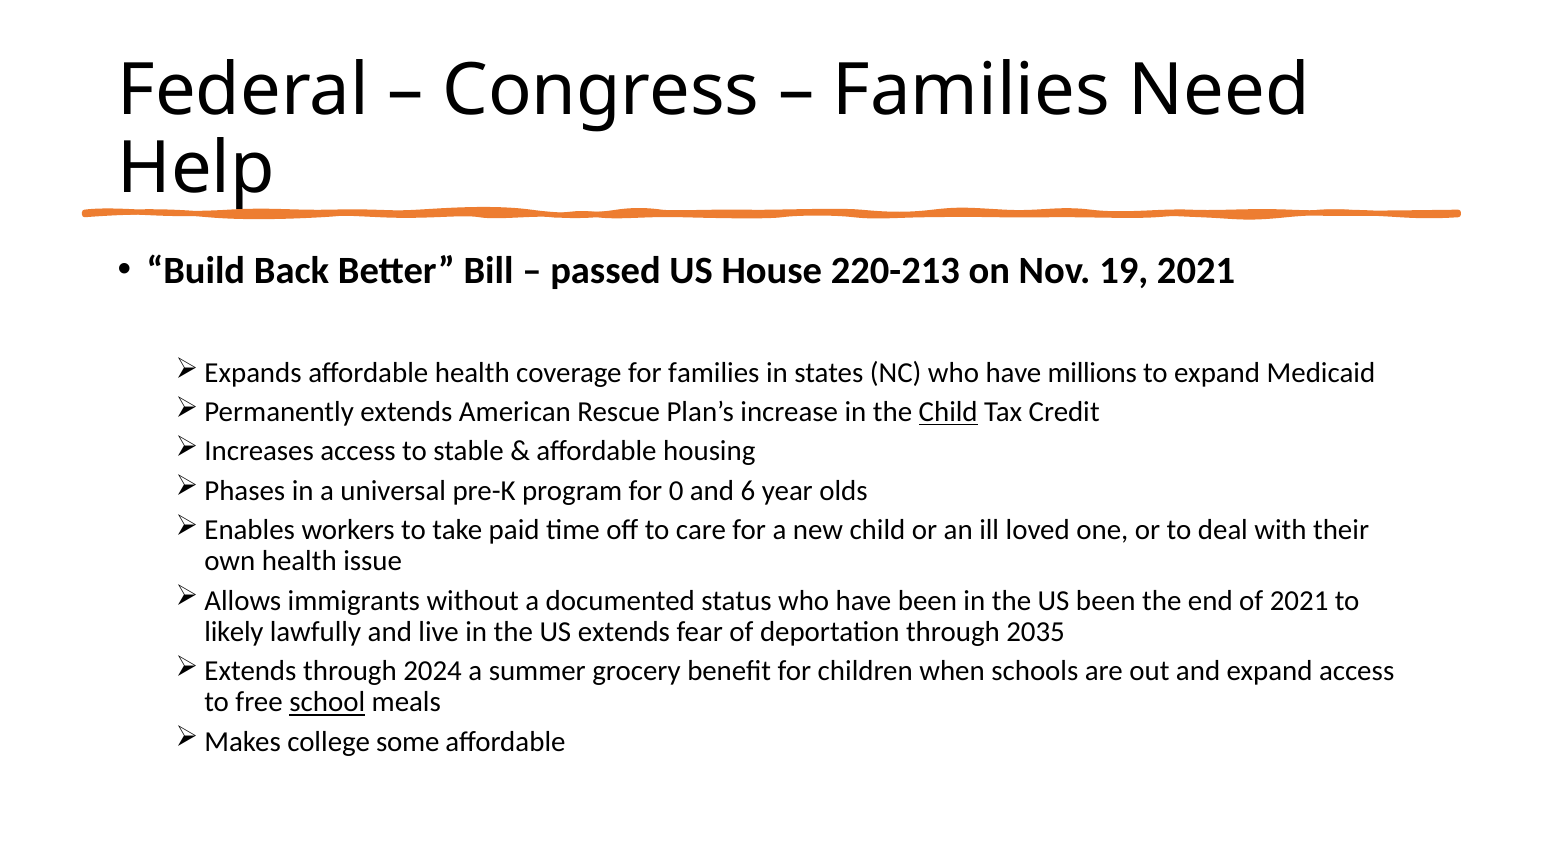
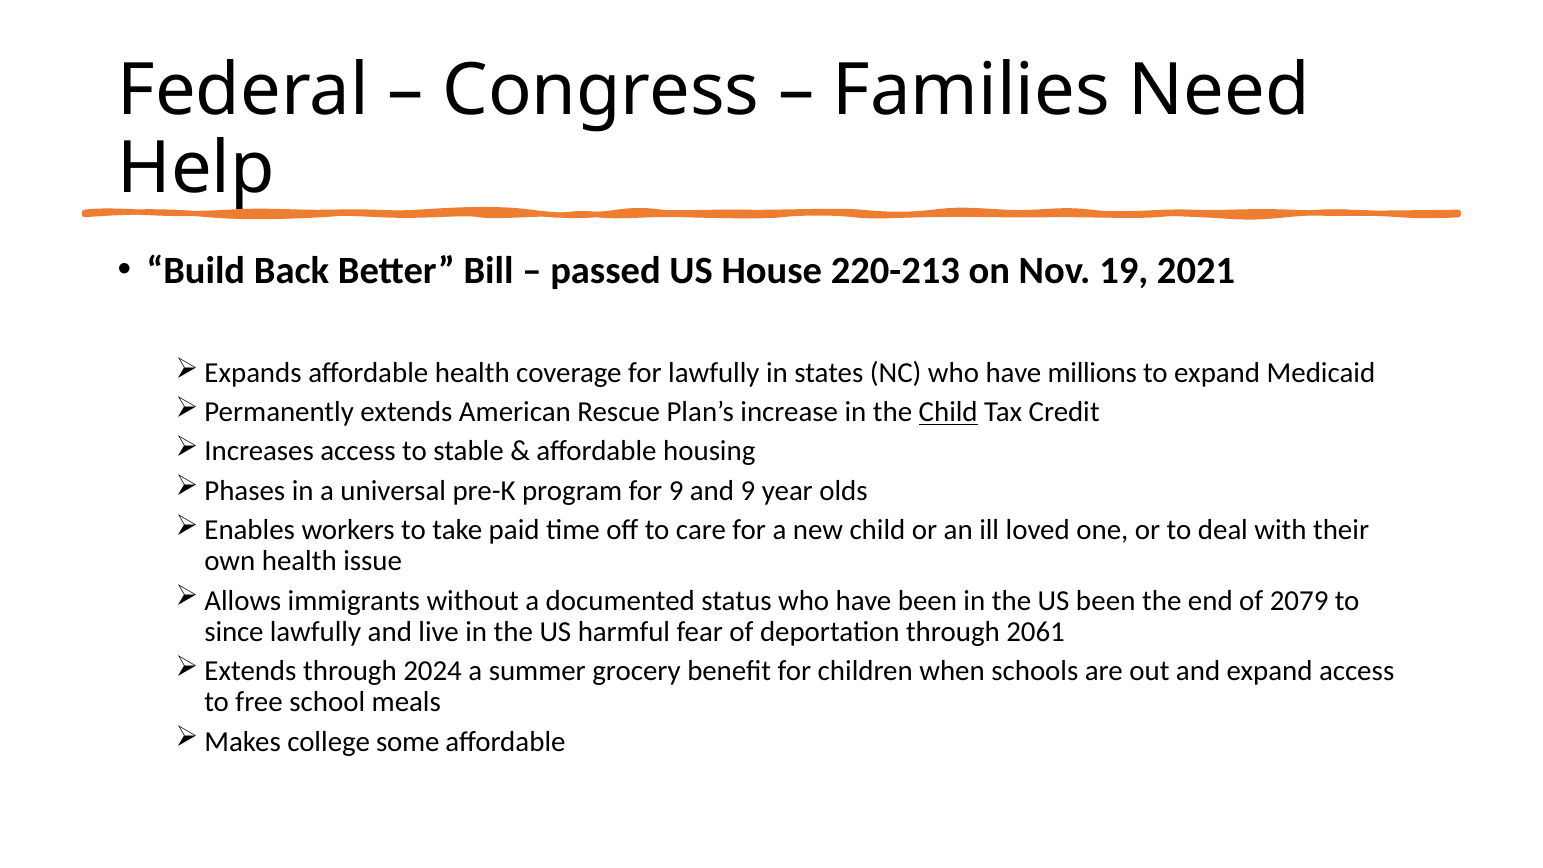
for families: families -> lawfully
for 0: 0 -> 9
and 6: 6 -> 9
of 2021: 2021 -> 2079
likely: likely -> since
US extends: extends -> harmful
2035: 2035 -> 2061
school underline: present -> none
